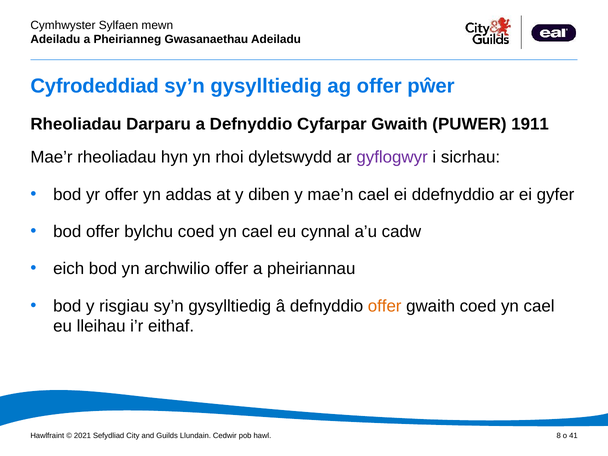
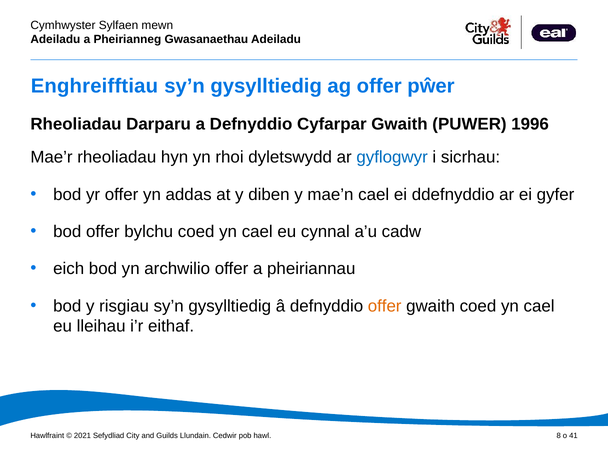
Cyfrodeddiad: Cyfrodeddiad -> Enghreifftiau
1911: 1911 -> 1996
gyflogwyr colour: purple -> blue
